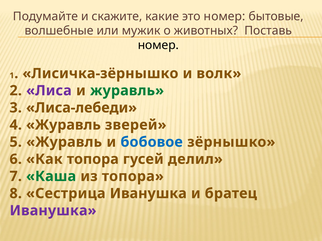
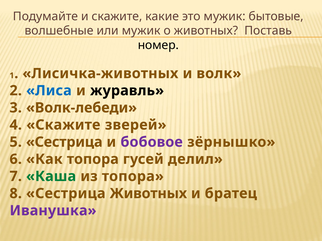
это номер: номер -> мужик
Лисичка-зёрнышко: Лисичка-зёрнышко -> Лисичка-животных
Лиса colour: purple -> blue
журавль at (127, 91) colour: green -> black
Лиса-лебеди: Лиса-лебеди -> Волк-лебеди
4 Журавль: Журавль -> Скажите
5 Журавль: Журавль -> Сестрица
бобовое colour: blue -> purple
Сестрица Иванушка: Иванушка -> Животных
